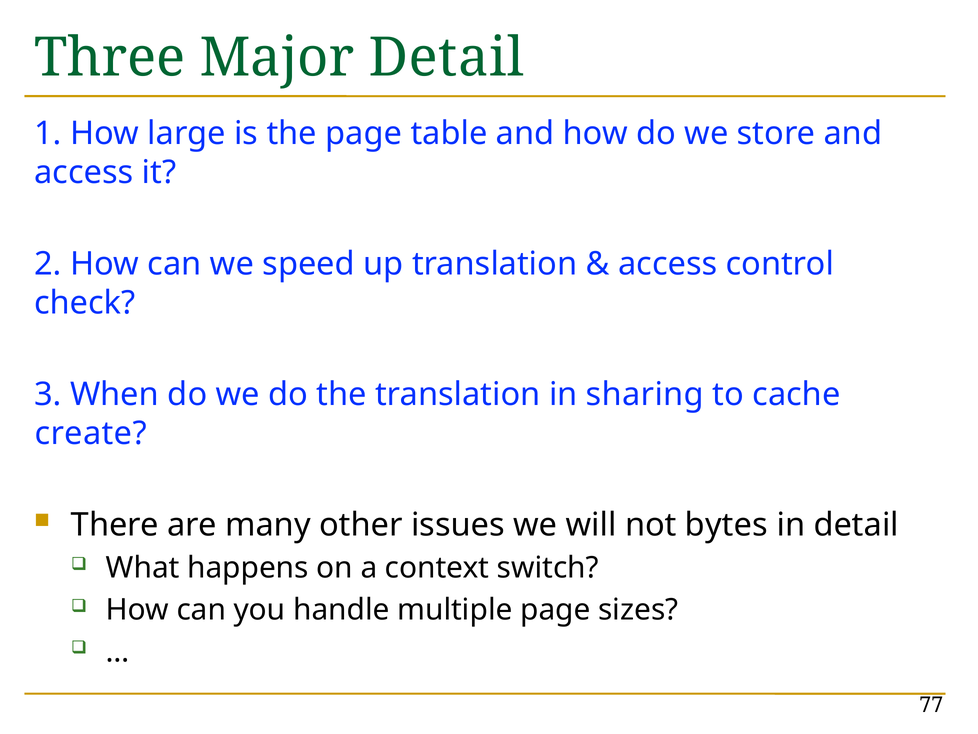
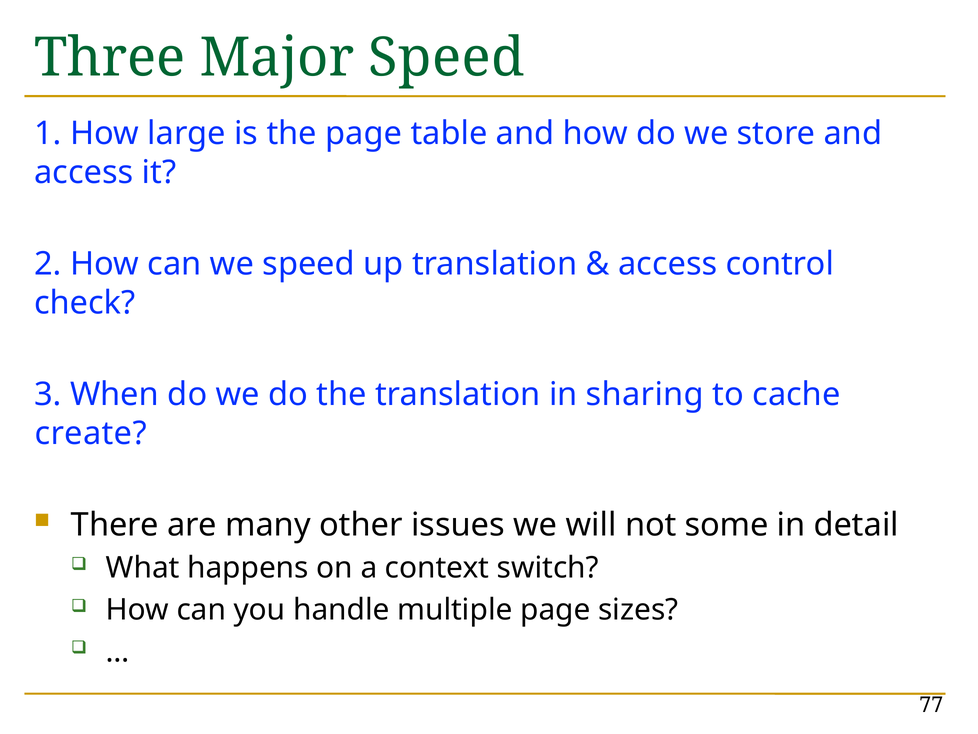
Major Detail: Detail -> Speed
bytes: bytes -> some
